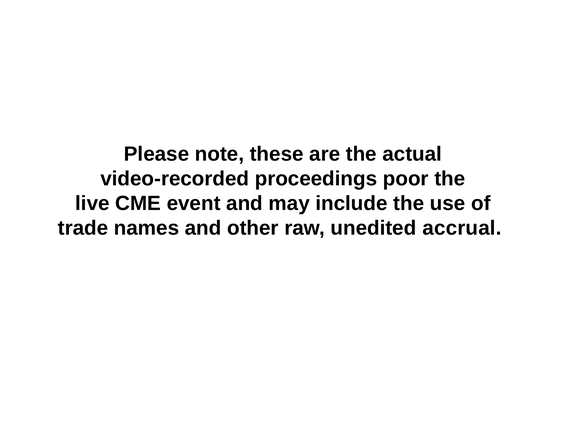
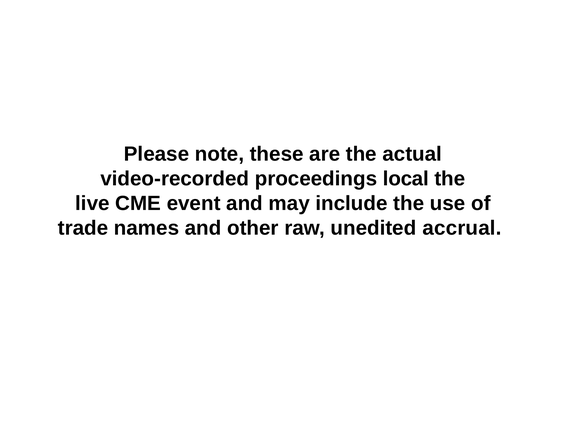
poor: poor -> local
